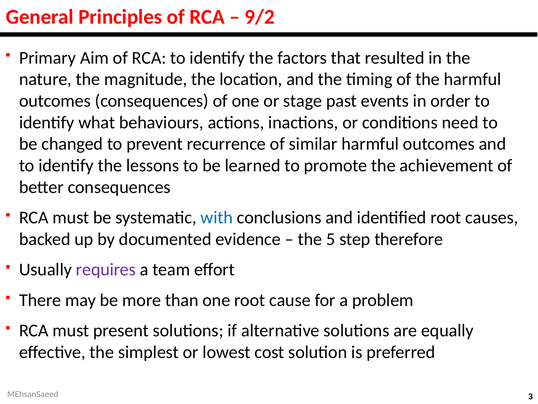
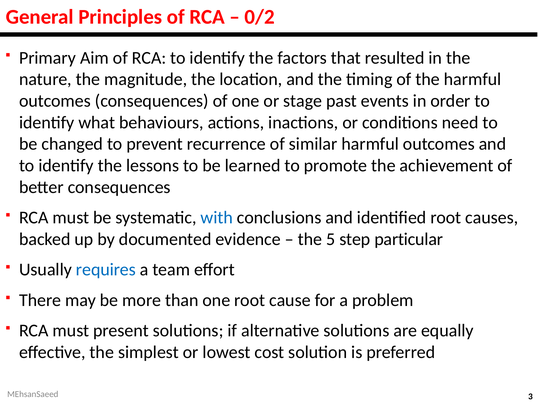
9/2: 9/2 -> 0/2
therefore: therefore -> particular
requires colour: purple -> blue
